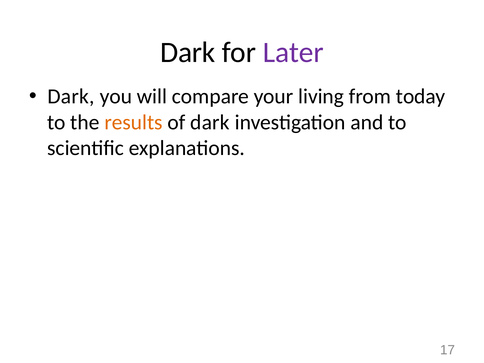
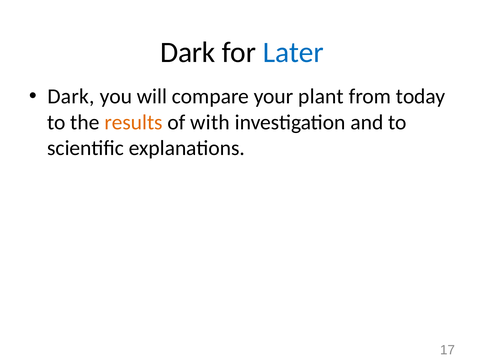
Later colour: purple -> blue
living: living -> plant
of dark: dark -> with
